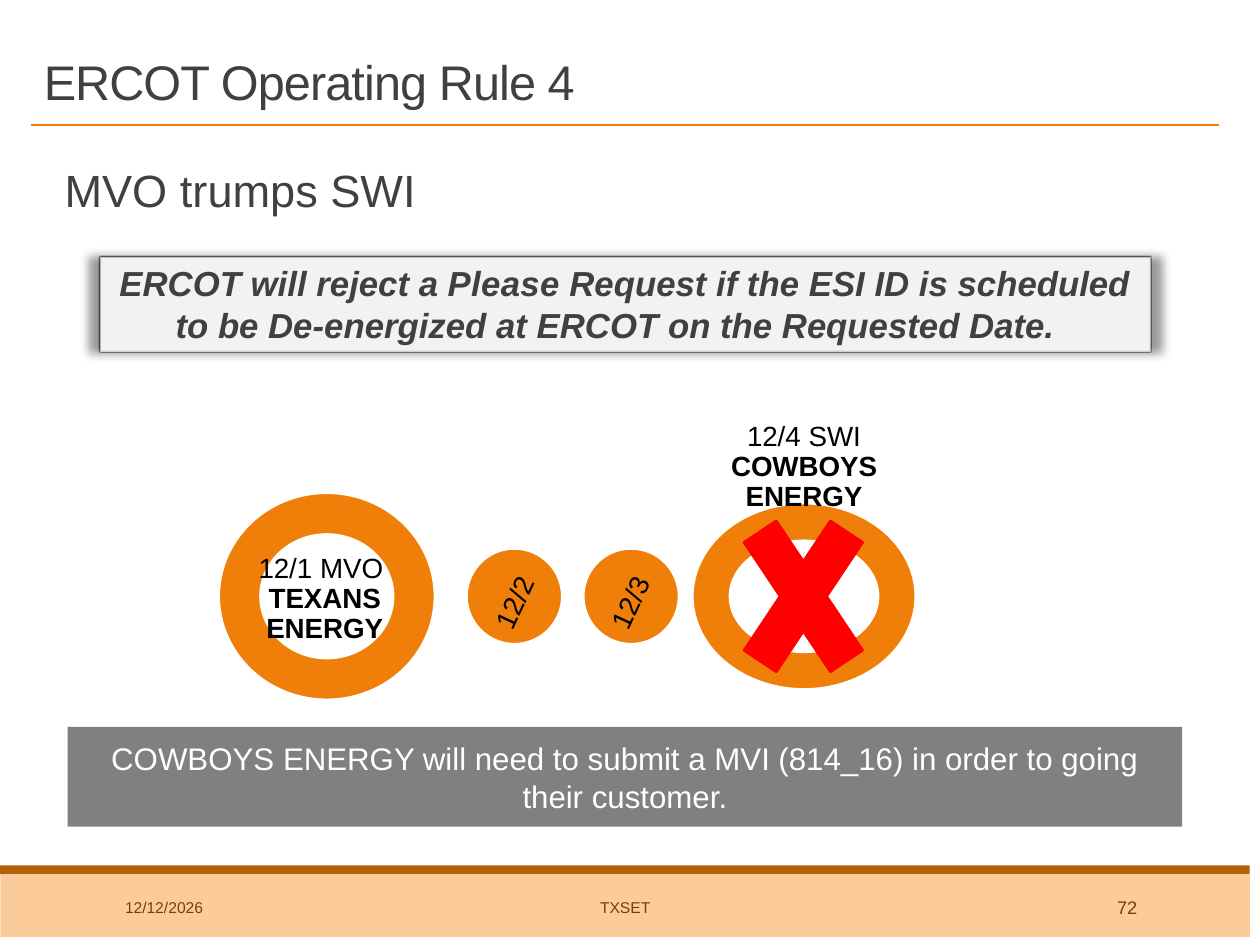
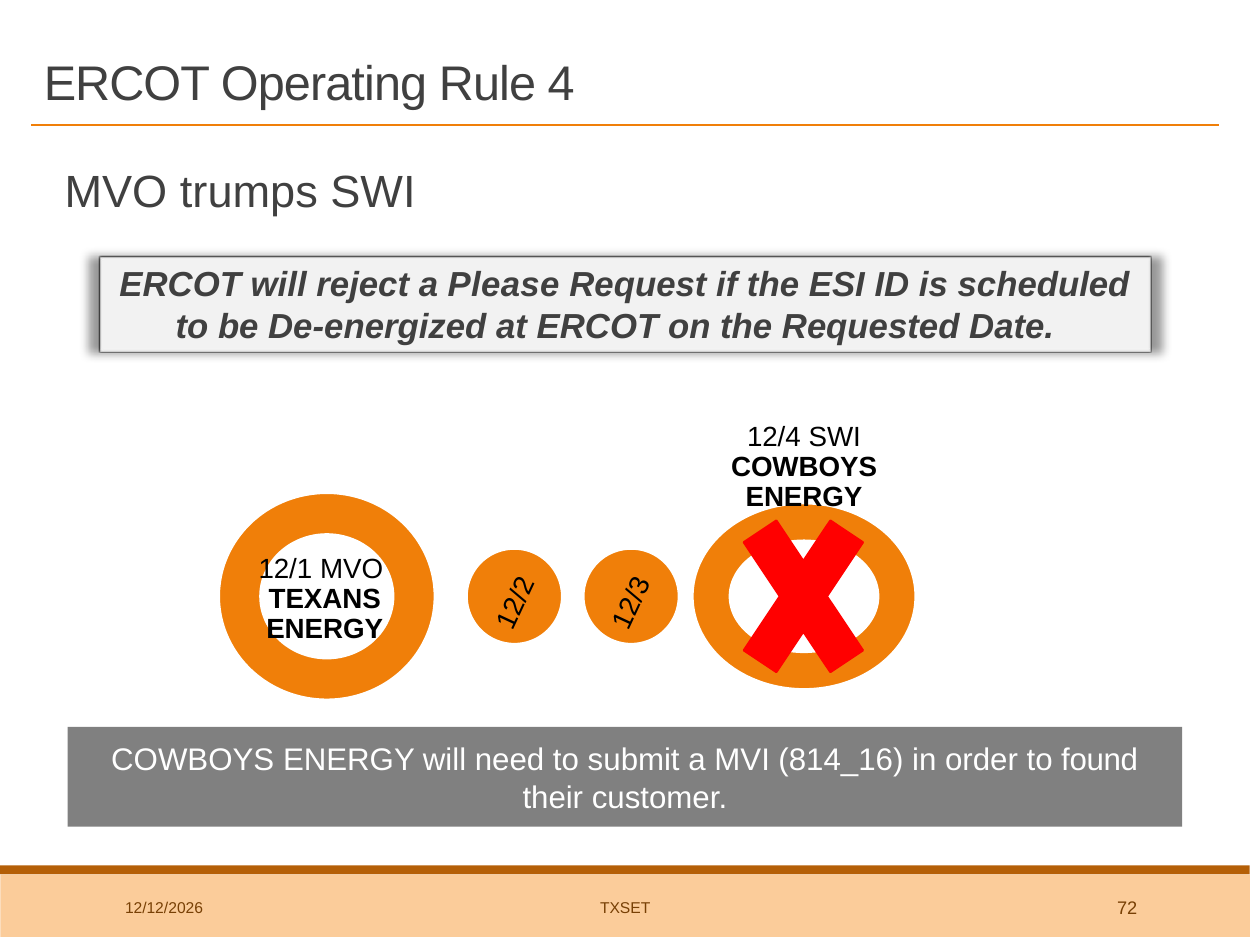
going: going -> found
